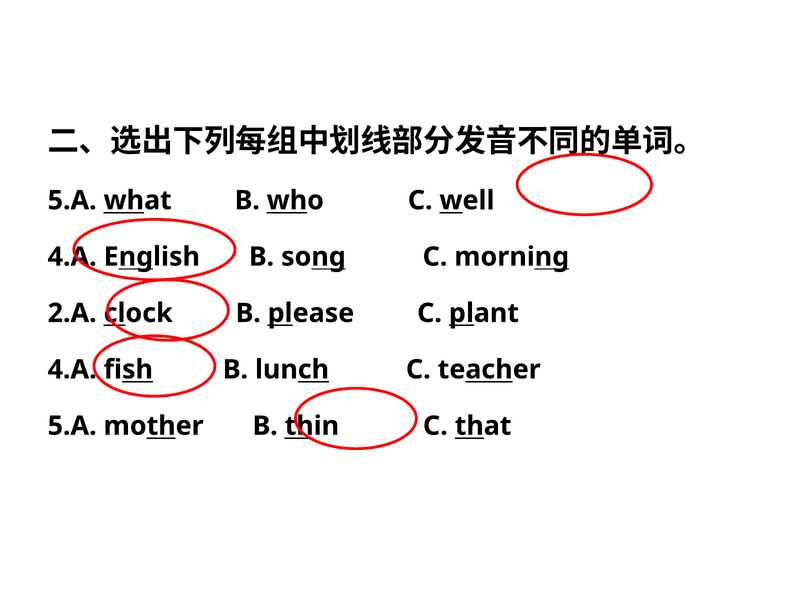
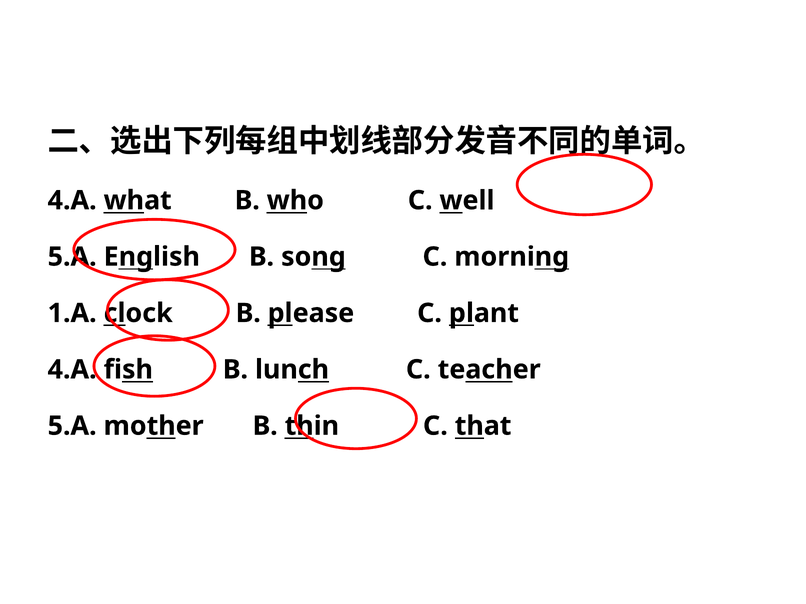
5.A at (72, 201): 5.A -> 4.A
4.A at (72, 257): 4.A -> 5.A
2.A: 2.A -> 1.A
